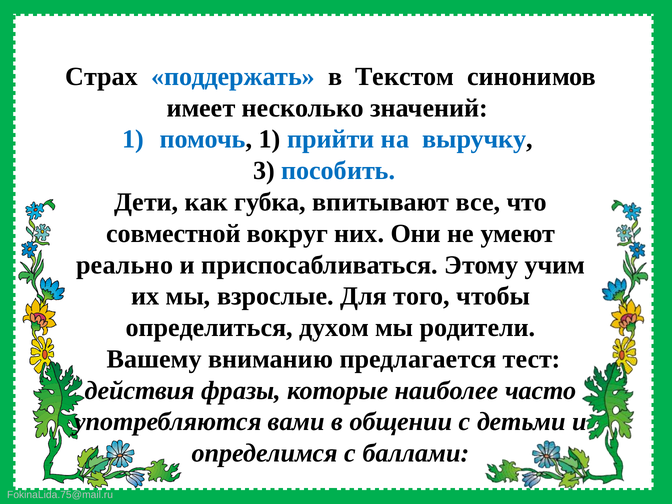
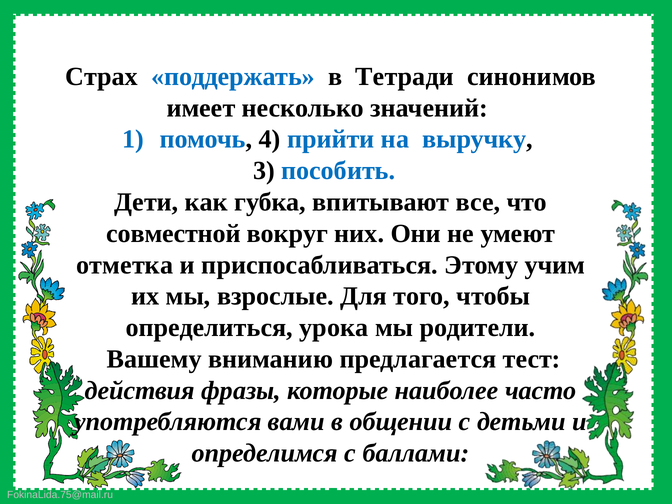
Текстом: Текстом -> Тетради
помочь 1: 1 -> 4
реально: реально -> отметка
духом: духом -> урока
